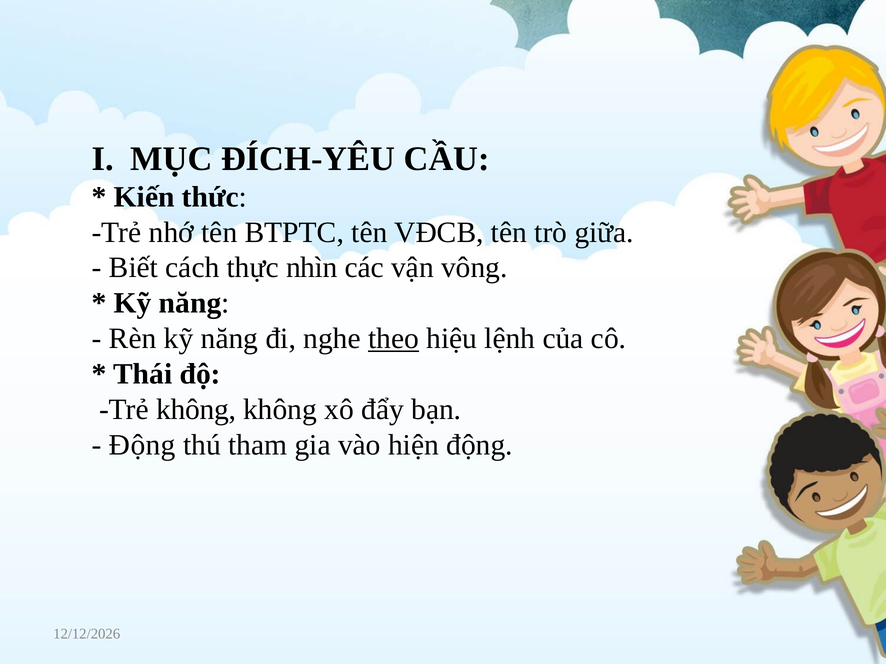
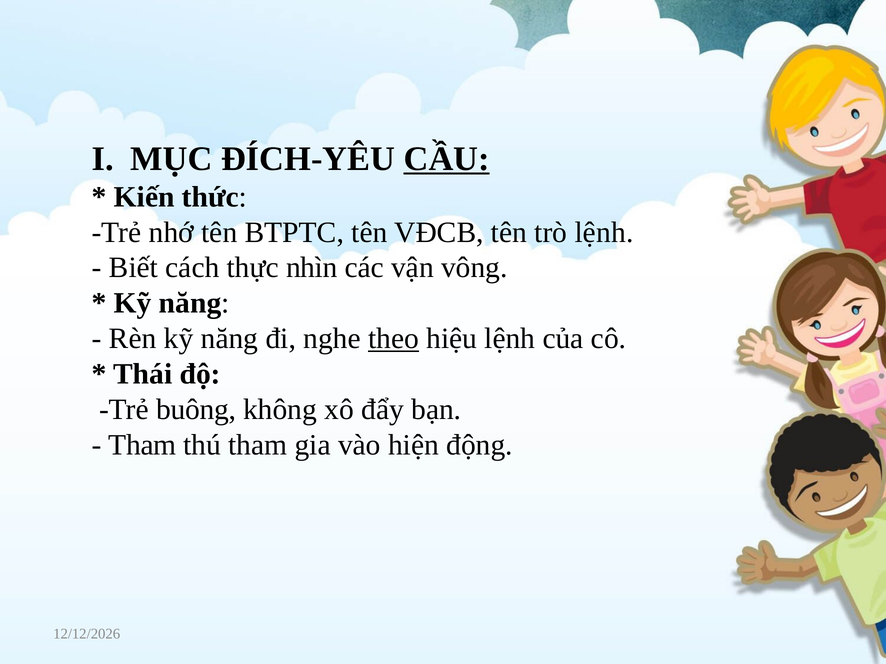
CẦU underline: none -> present
trò giữa: giữa -> lệnh
Trẻ không: không -> buông
Động at (142, 445): Động -> Tham
